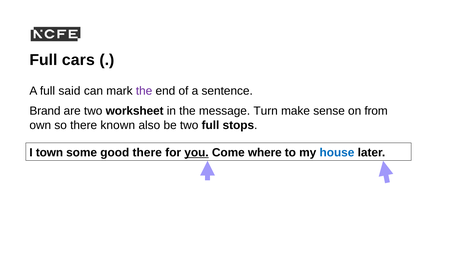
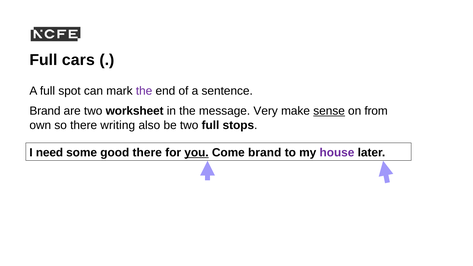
said: said -> spot
Turn: Turn -> Very
sense underline: none -> present
known: known -> writing
town: town -> need
Come where: where -> brand
house colour: blue -> purple
